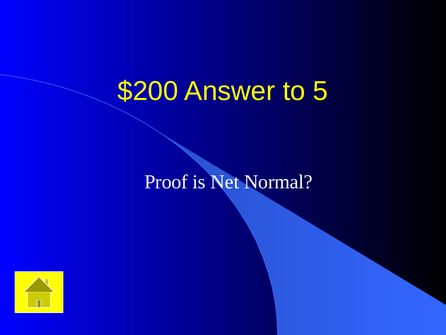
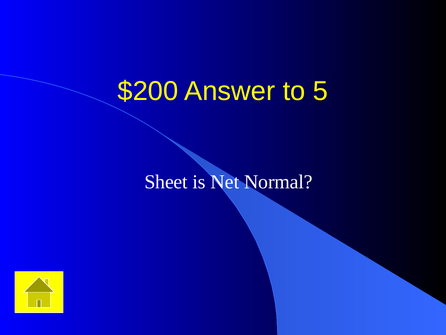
Proof: Proof -> Sheet
